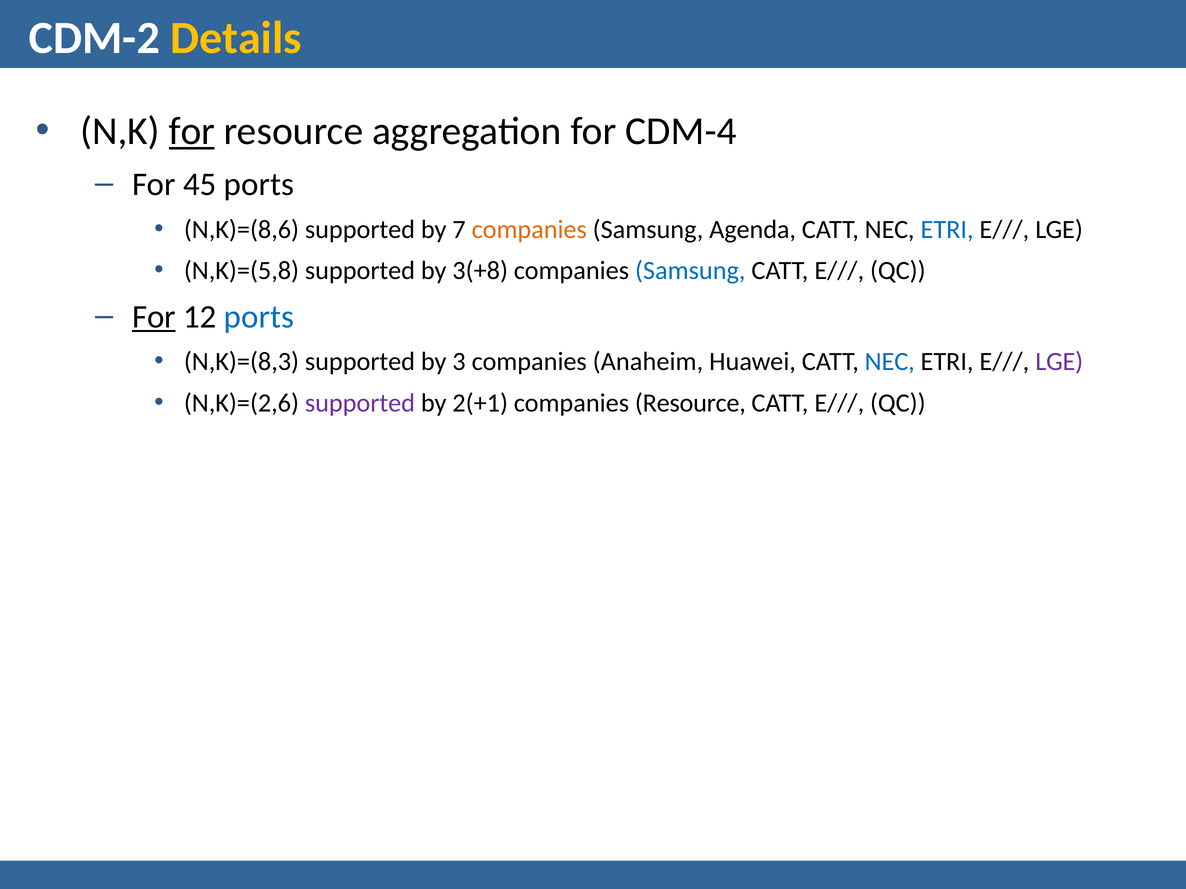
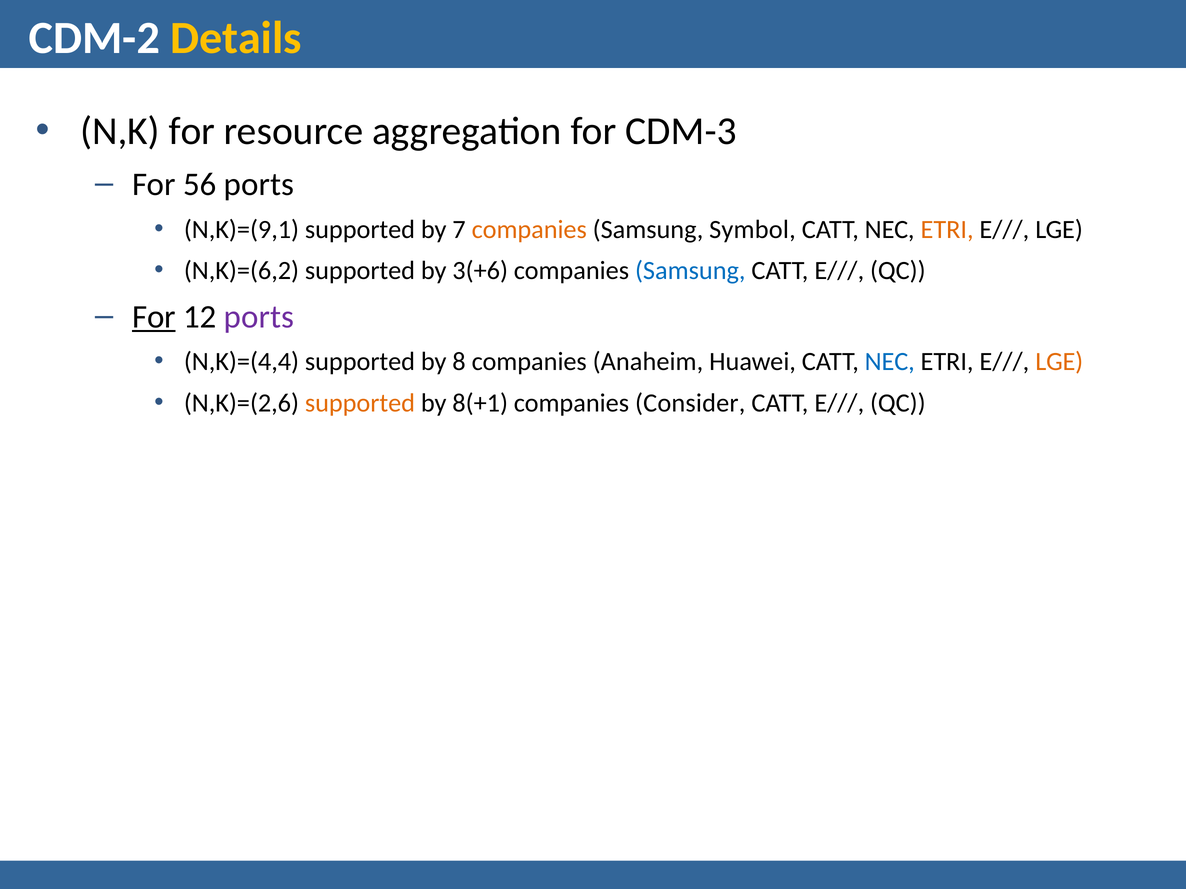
for at (192, 132) underline: present -> none
CDM-4: CDM-4 -> CDM-3
45: 45 -> 56
N,K)=(8,6: N,K)=(8,6 -> N,K)=(9,1
Agenda: Agenda -> Symbol
ETRI at (947, 229) colour: blue -> orange
N,K)=(5,8: N,K)=(5,8 -> N,K)=(6,2
3(+8: 3(+8 -> 3(+6
ports at (259, 317) colour: blue -> purple
N,K)=(8,3: N,K)=(8,3 -> N,K)=(4,4
3: 3 -> 8
LGE at (1059, 362) colour: purple -> orange
supported at (360, 403) colour: purple -> orange
2(+1: 2(+1 -> 8(+1
companies Resource: Resource -> Consider
